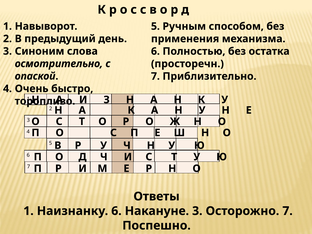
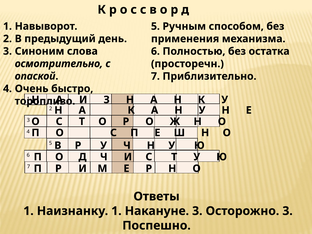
Наизнанку 6: 6 -> 1
Осторожно 7: 7 -> 3
